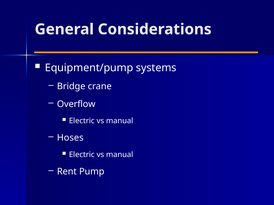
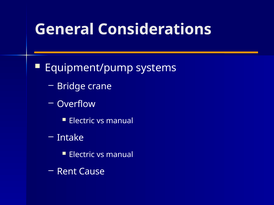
Hoses: Hoses -> Intake
Pump: Pump -> Cause
